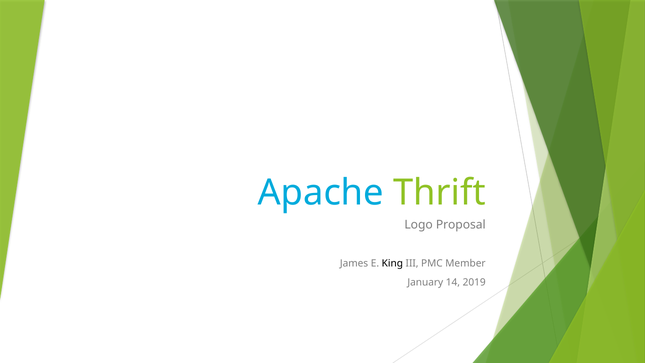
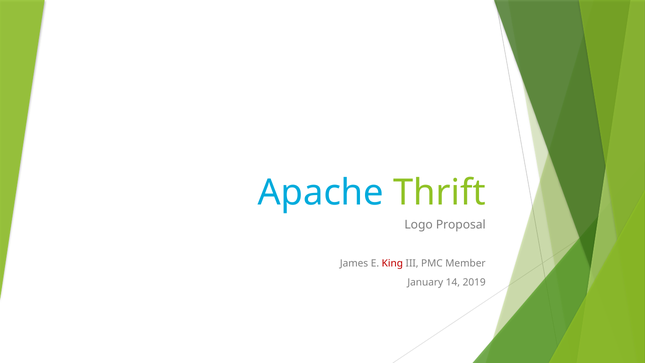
King colour: black -> red
